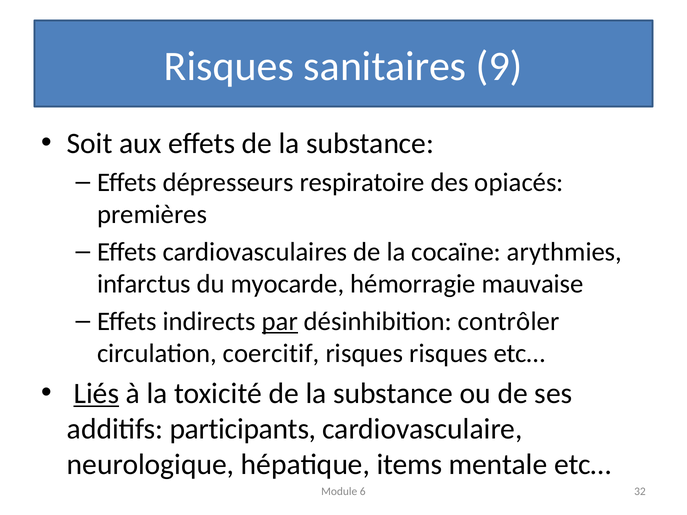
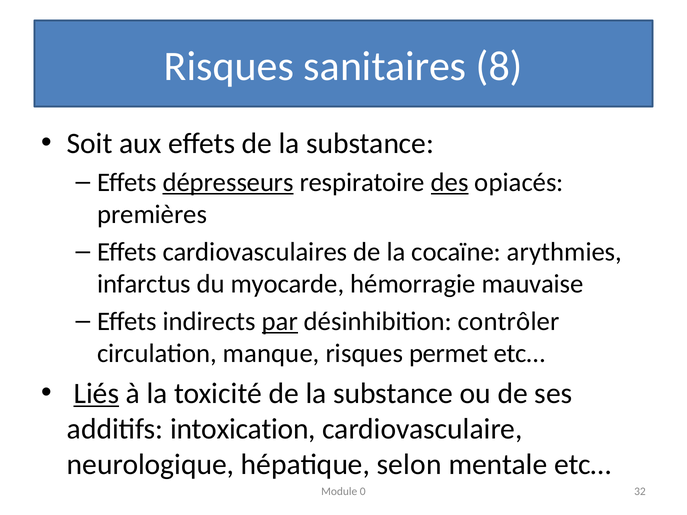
9: 9 -> 8
dépresseurs underline: none -> present
des underline: none -> present
coercitif: coercitif -> manque
risques risques: risques -> permet
participants: participants -> intoxication
items: items -> selon
6: 6 -> 0
